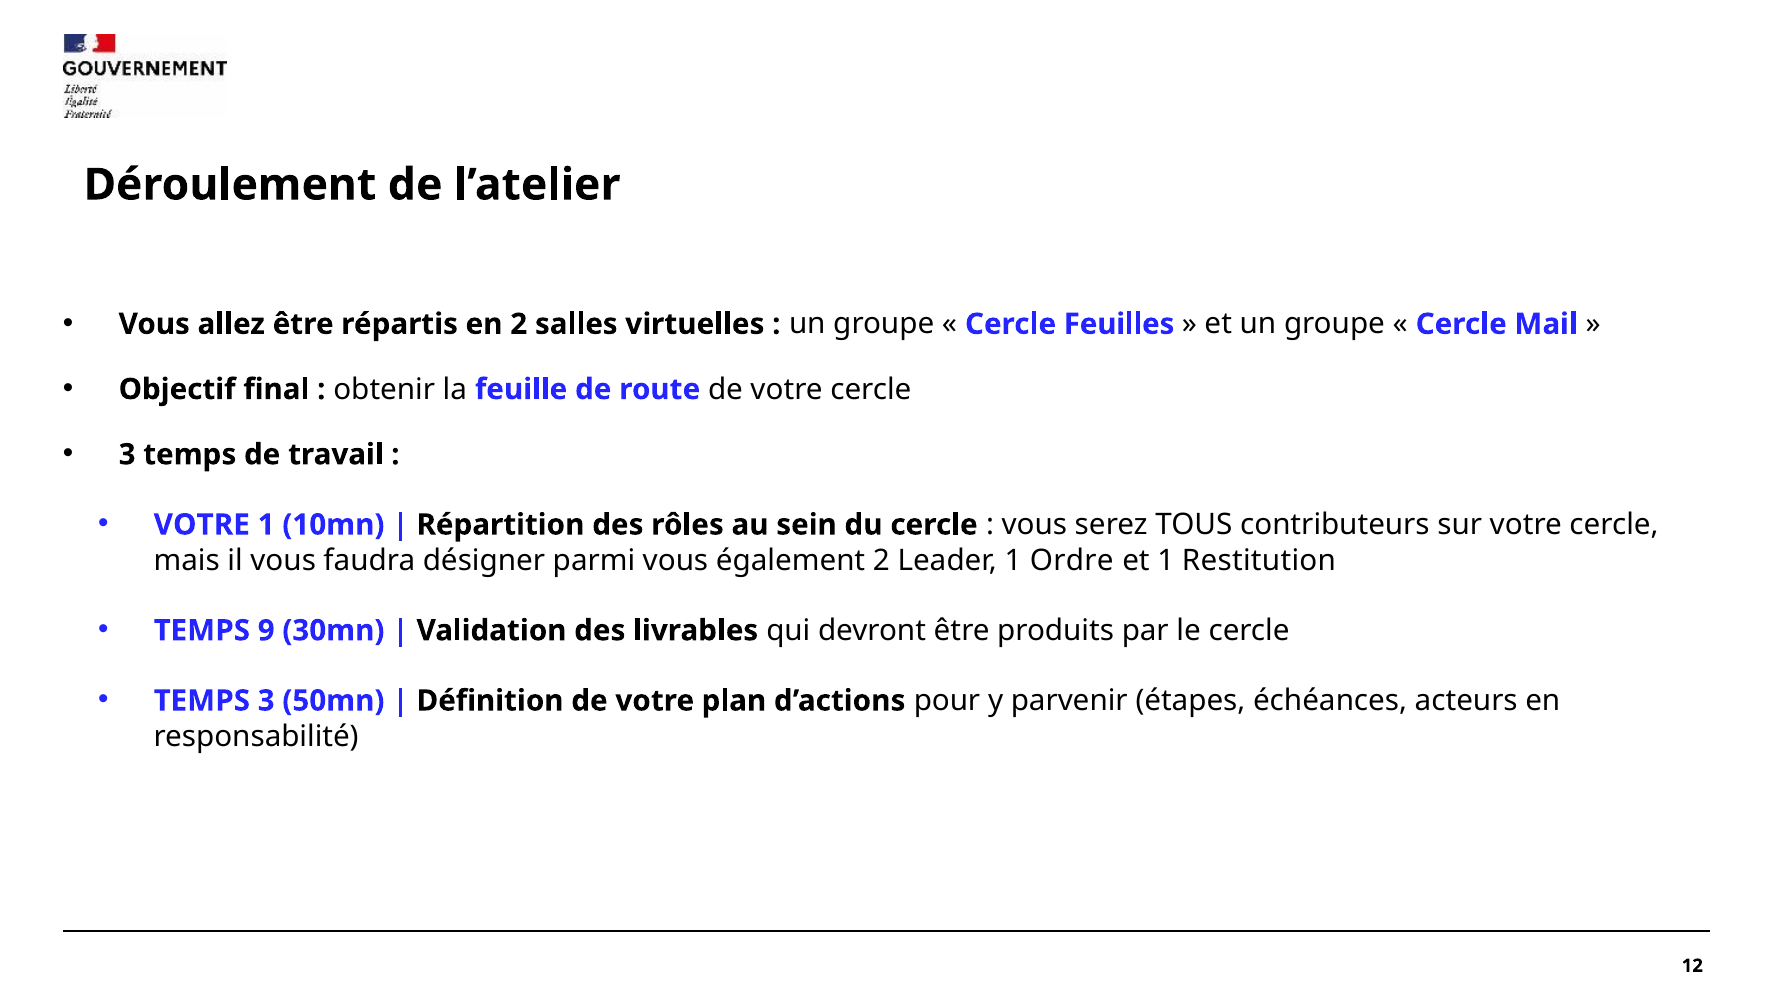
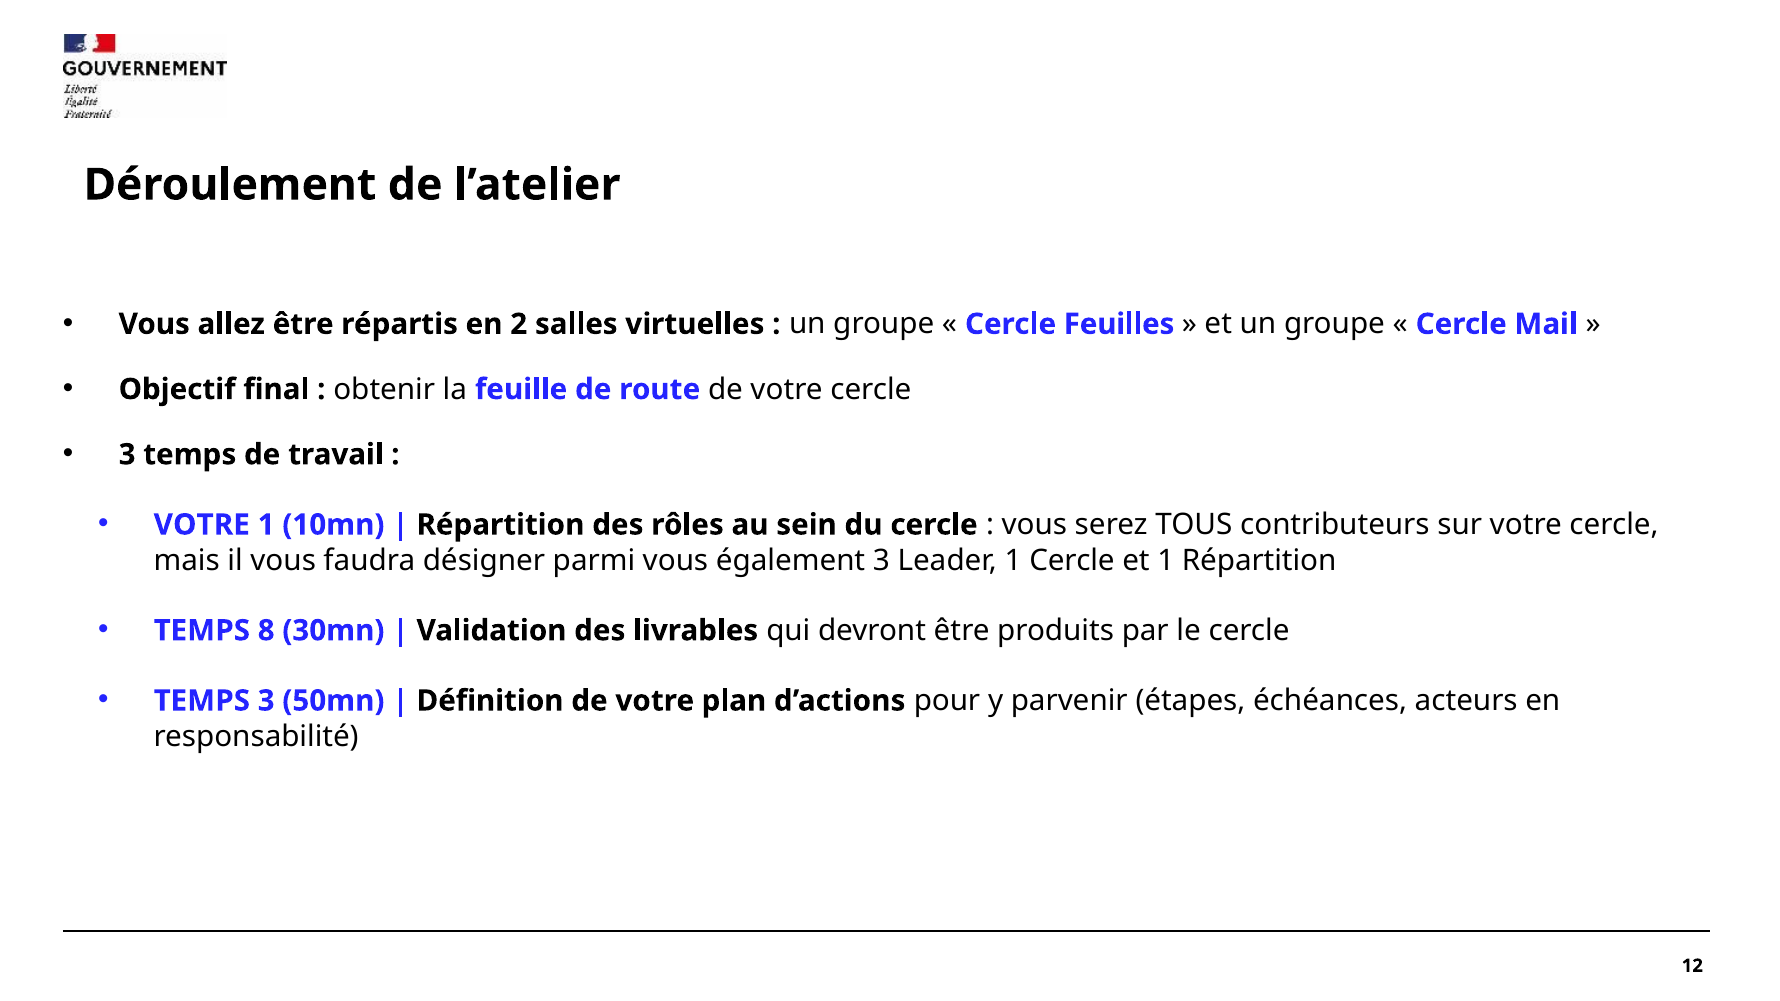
également 2: 2 -> 3
1 Ordre: Ordre -> Cercle
1 Restitution: Restitution -> Répartition
9: 9 -> 8
